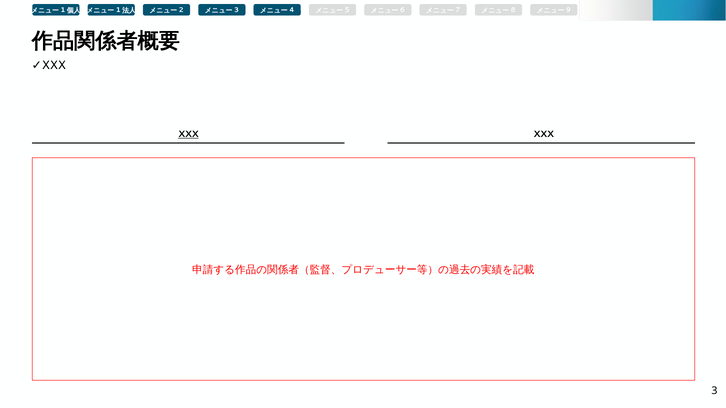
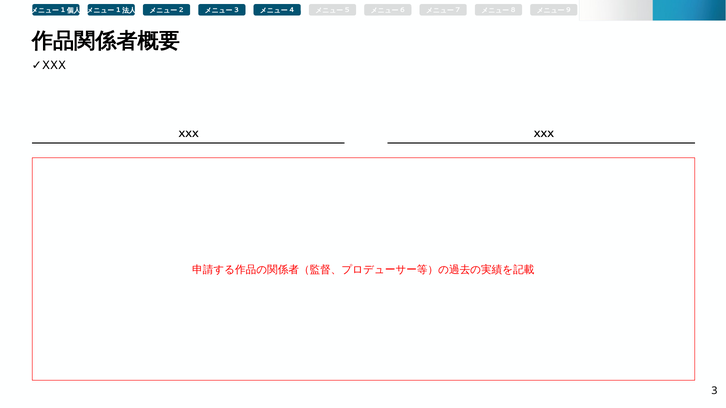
XXX at (188, 135) underline: present -> none
